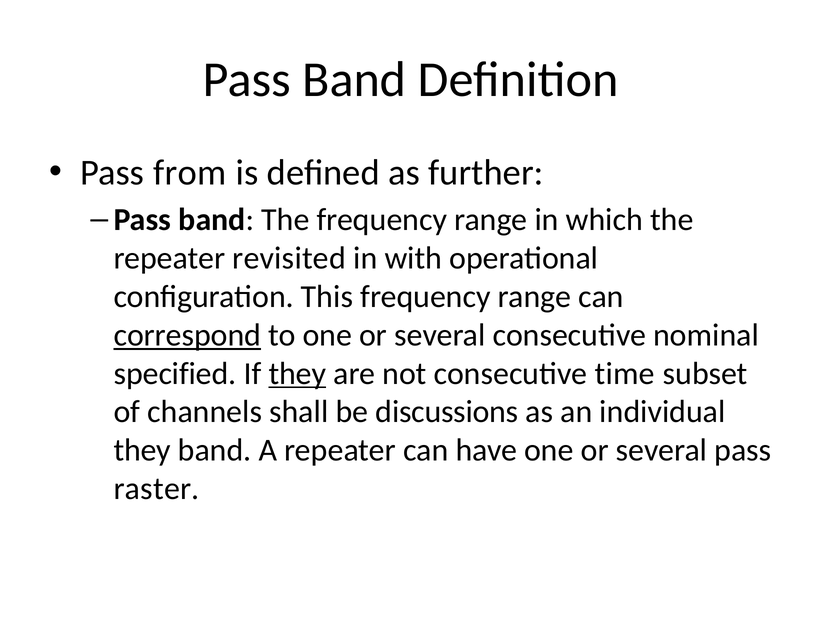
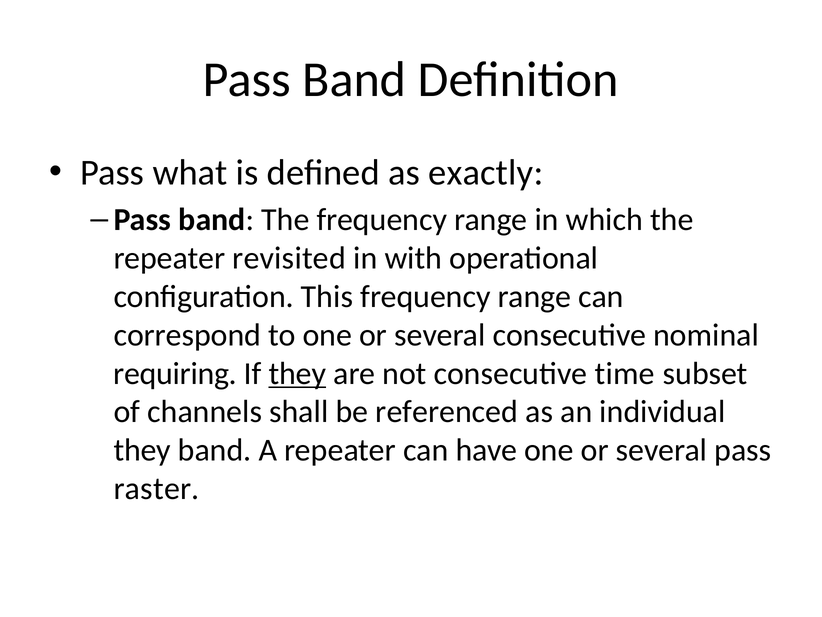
from: from -> what
further: further -> exactly
correspond underline: present -> none
specified: specified -> requiring
discussions: discussions -> referenced
